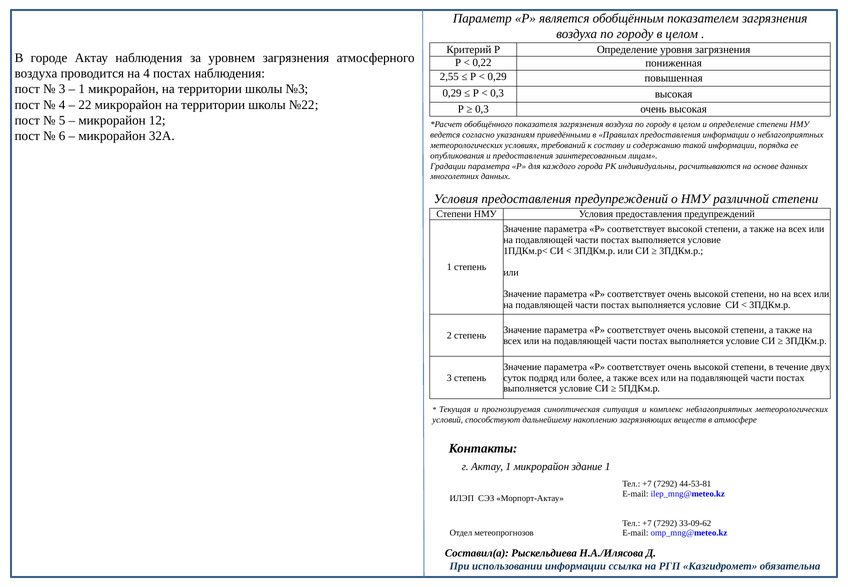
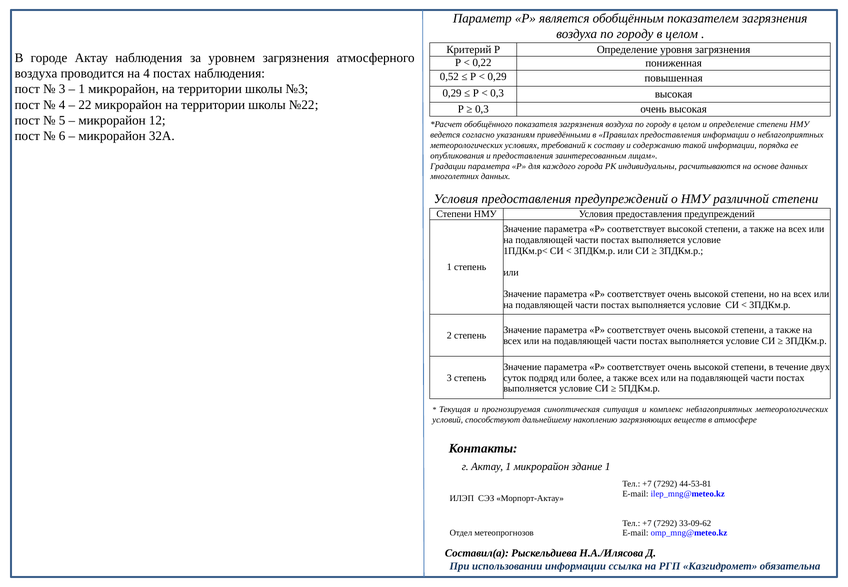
2,55: 2,55 -> 0,52
